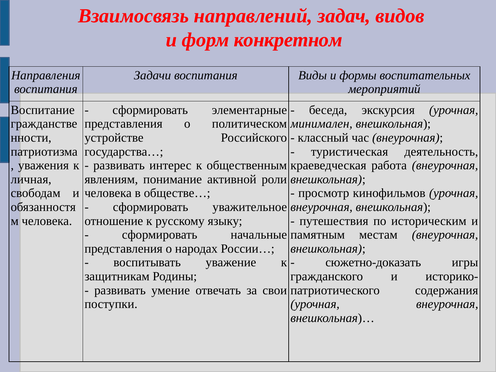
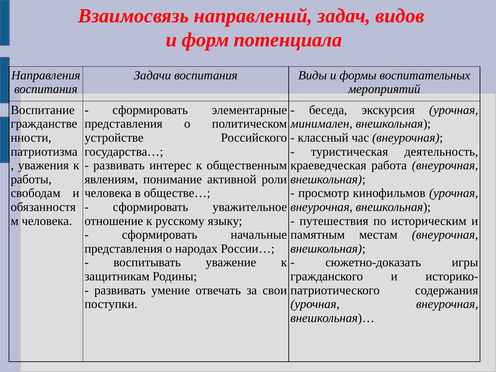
конкретном: конкретном -> потенциала
личная: личная -> работы
